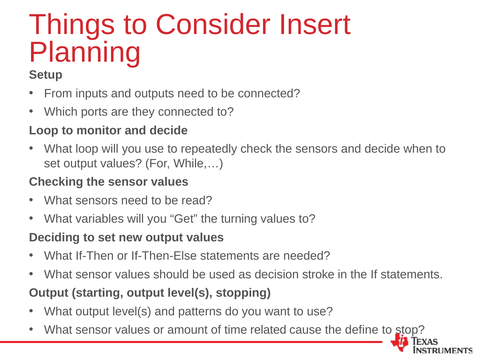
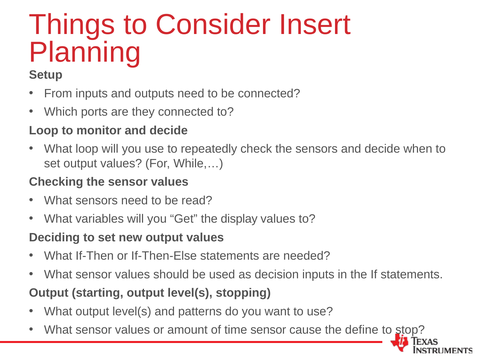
turning: turning -> display
decision stroke: stroke -> inputs
time related: related -> sensor
